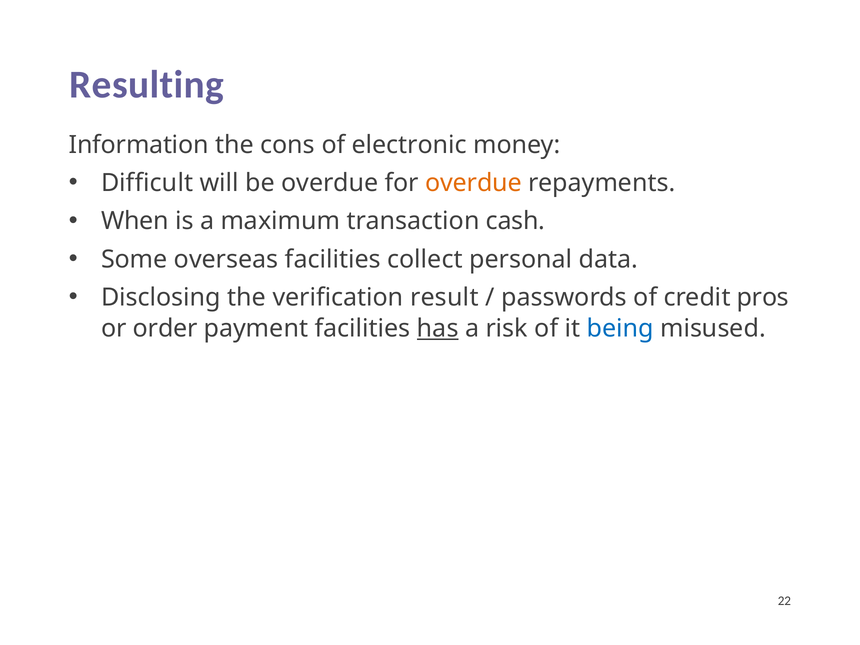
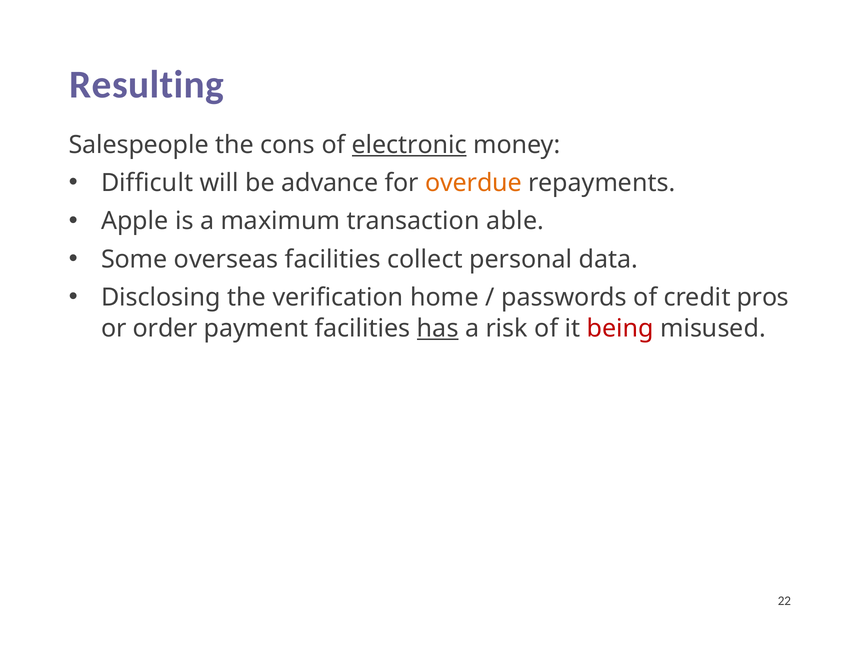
Information: Information -> Salespeople
electronic underline: none -> present
be overdue: overdue -> advance
When: When -> Apple
cash: cash -> able
result: result -> home
being colour: blue -> red
